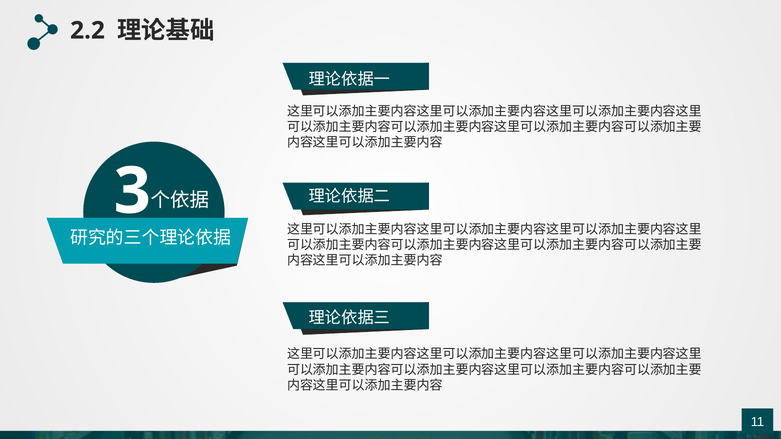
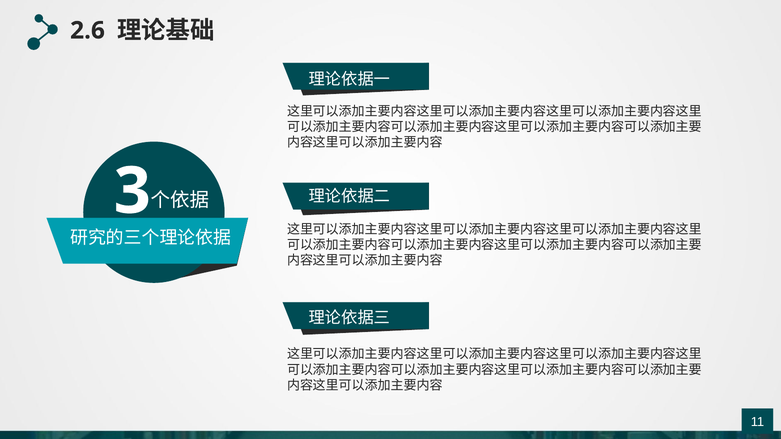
2.2: 2.2 -> 2.6
